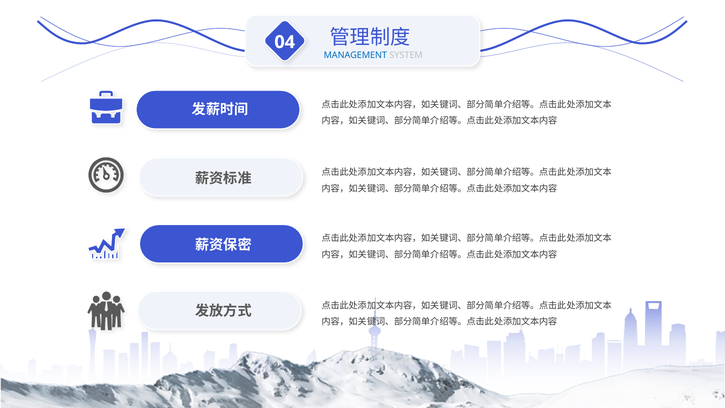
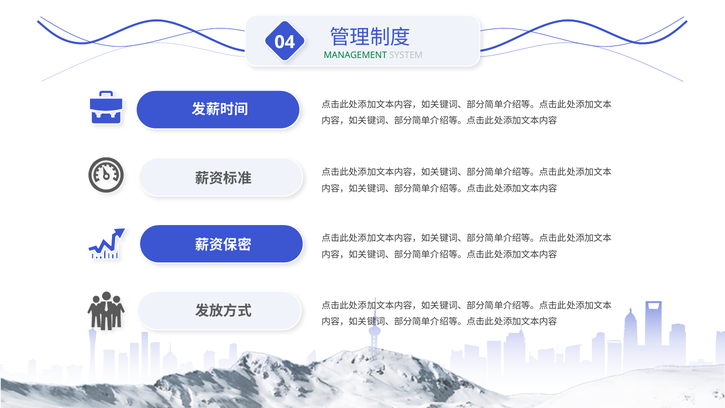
MANAGEMENT colour: blue -> green
